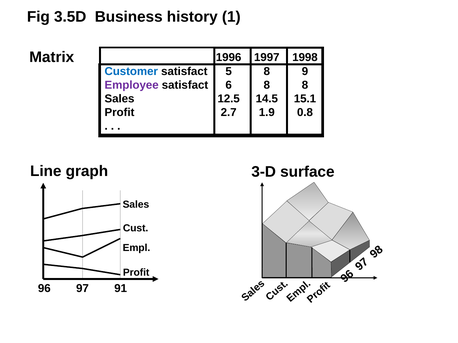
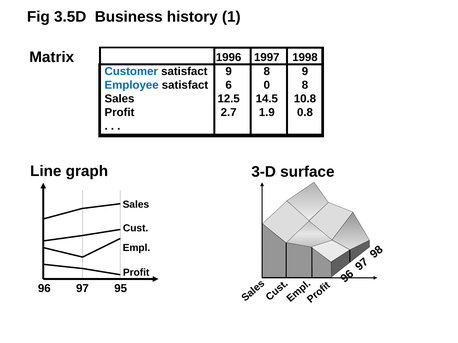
satisfact 5: 5 -> 9
Employee colour: purple -> blue
6 8: 8 -> 0
15.1: 15.1 -> 10.8
91: 91 -> 95
